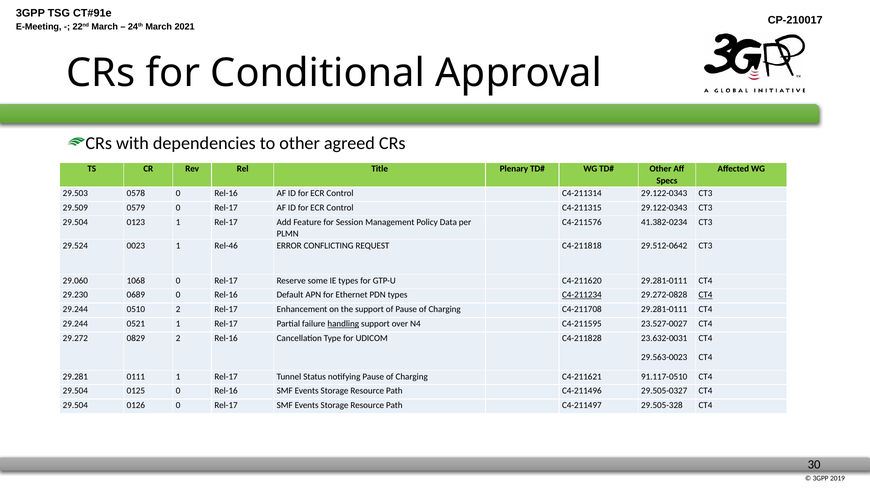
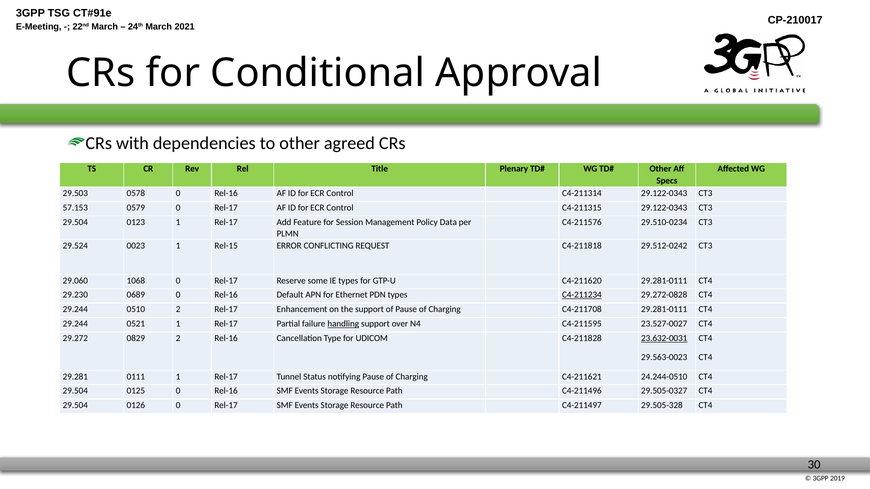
29.509: 29.509 -> 57.153
41.382-0234: 41.382-0234 -> 29.510-0234
Rel-46: Rel-46 -> Rel-15
29.512-0642: 29.512-0642 -> 29.512-0242
CT4 at (705, 295) underline: present -> none
23.632-0031 underline: none -> present
91.117-0510: 91.117-0510 -> 24.244-0510
